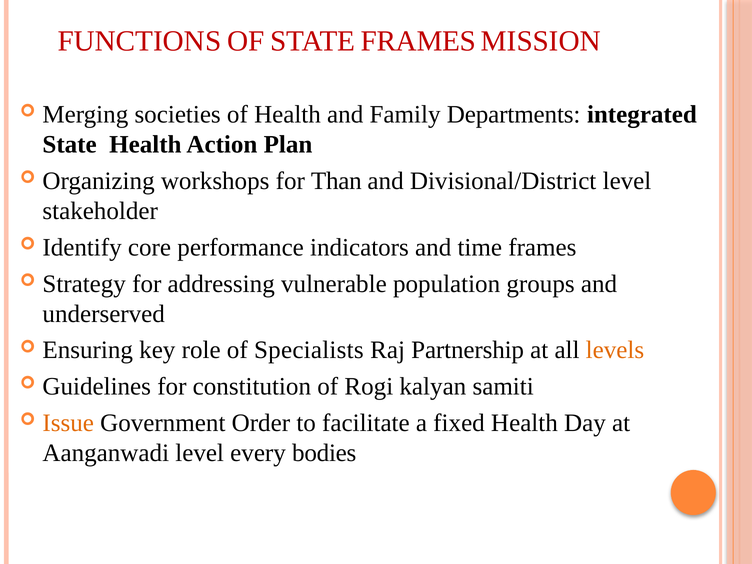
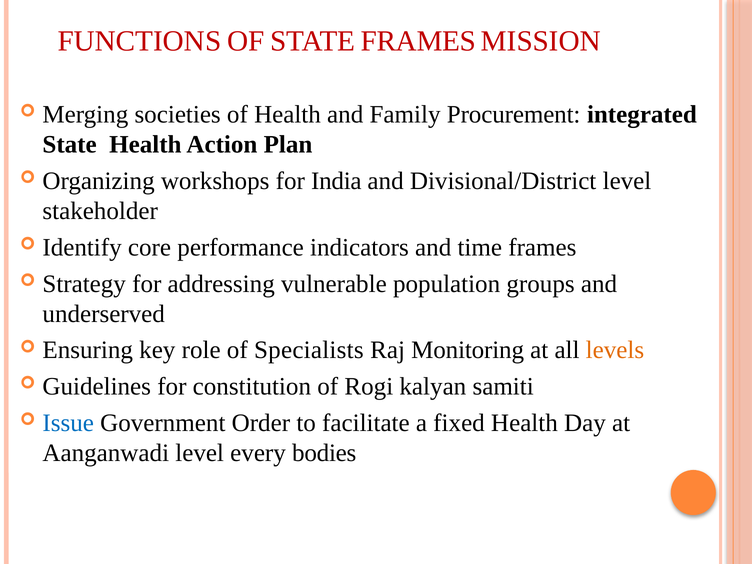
Departments: Departments -> Procurement
Than: Than -> India
Partnership: Partnership -> Monitoring
Issue colour: orange -> blue
